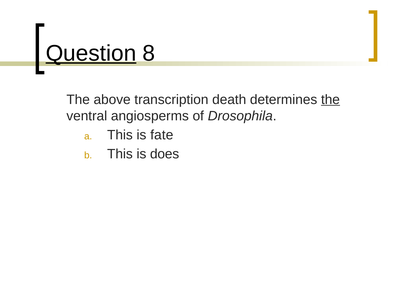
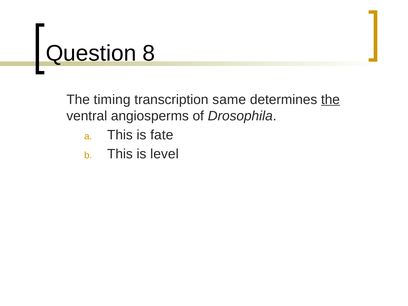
Question underline: present -> none
above: above -> timing
death: death -> same
does: does -> level
